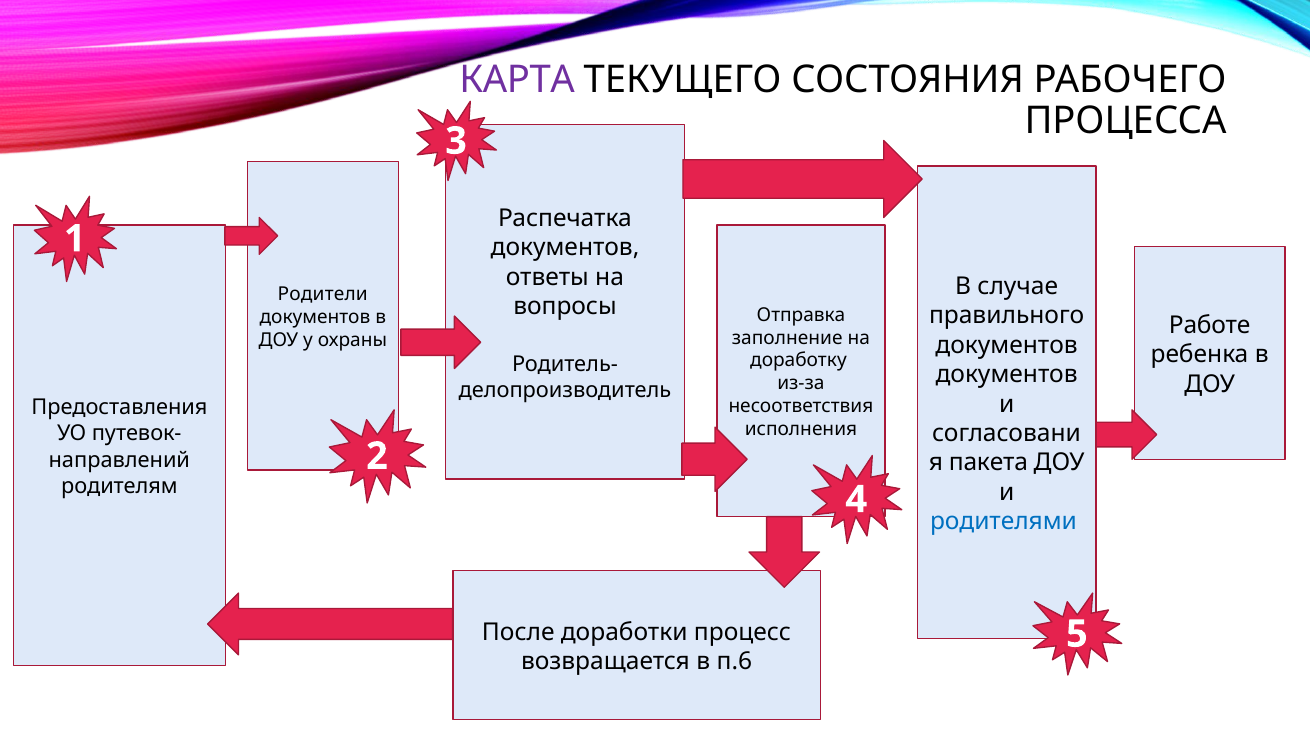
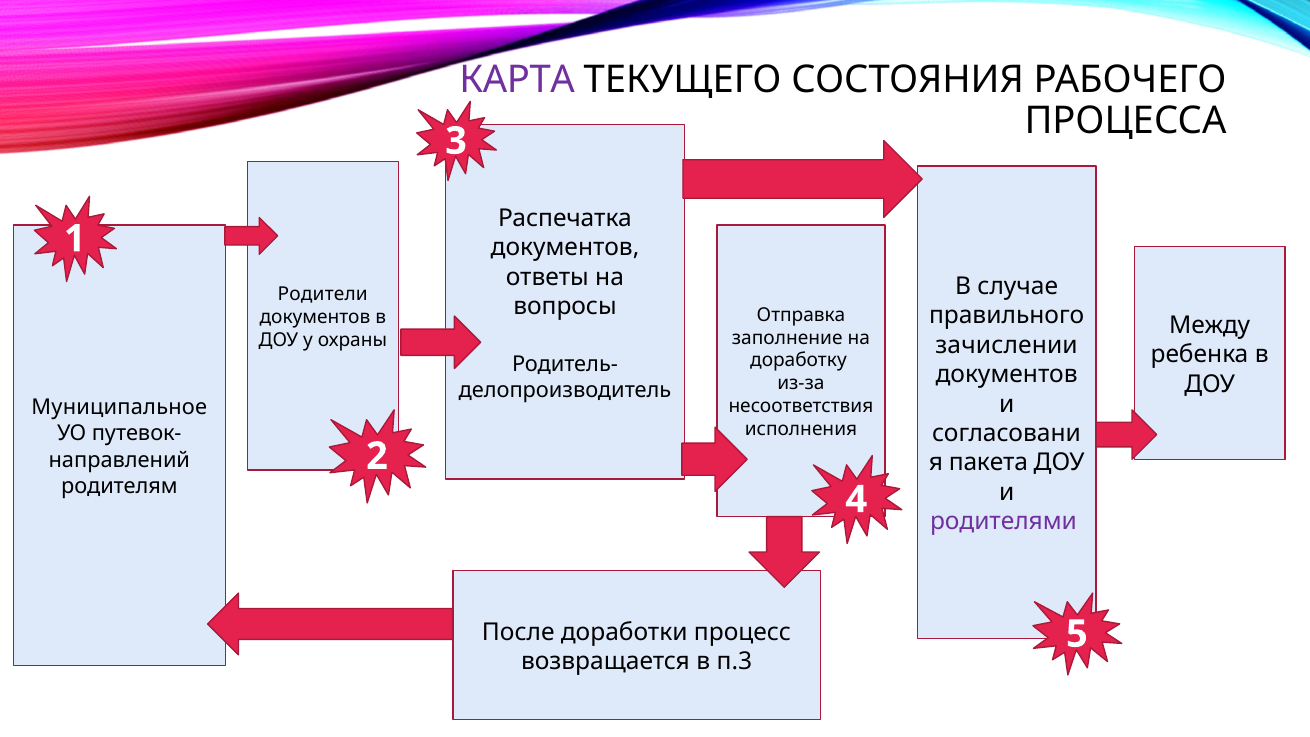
Работе: Работе -> Между
документов at (1007, 345): документов -> зачислении
Предоставления: Предоставления -> Муниципальное
родителями colour: blue -> purple
п.6: п.6 -> п.3
